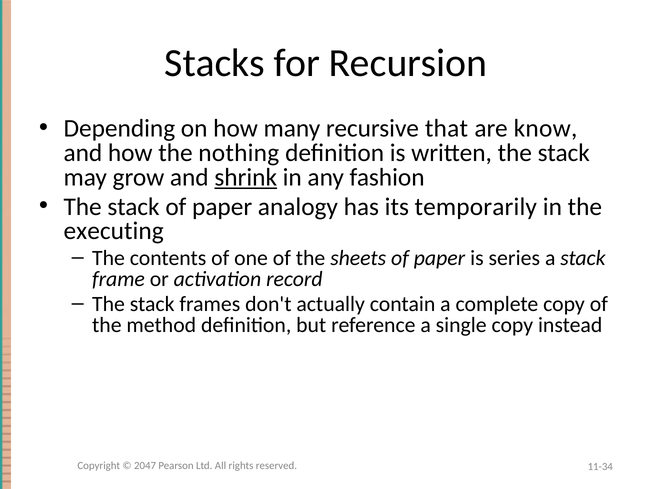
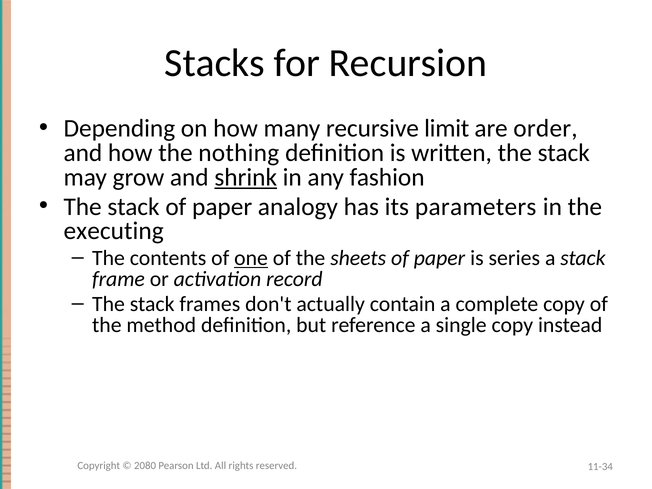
that: that -> limit
know: know -> order
temporarily: temporarily -> parameters
one underline: none -> present
2047: 2047 -> 2080
